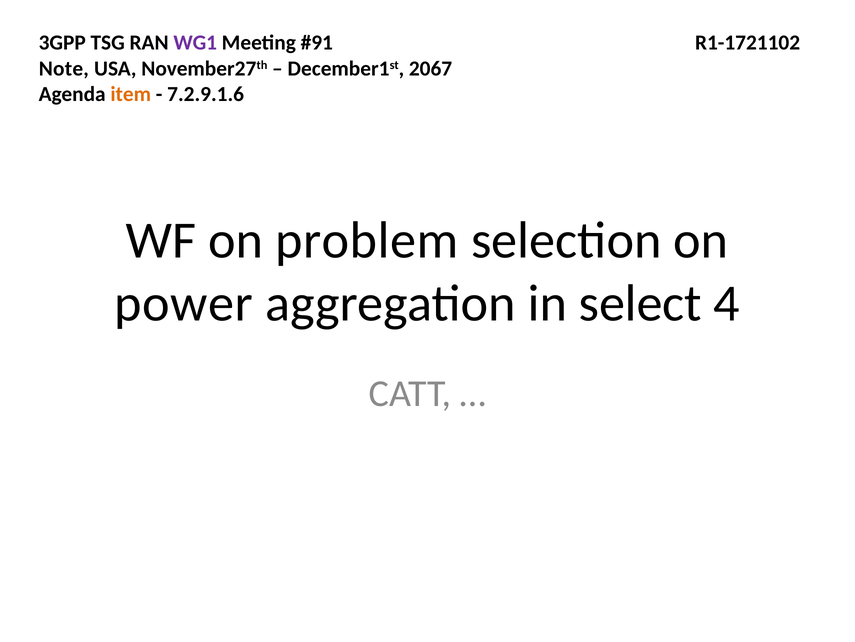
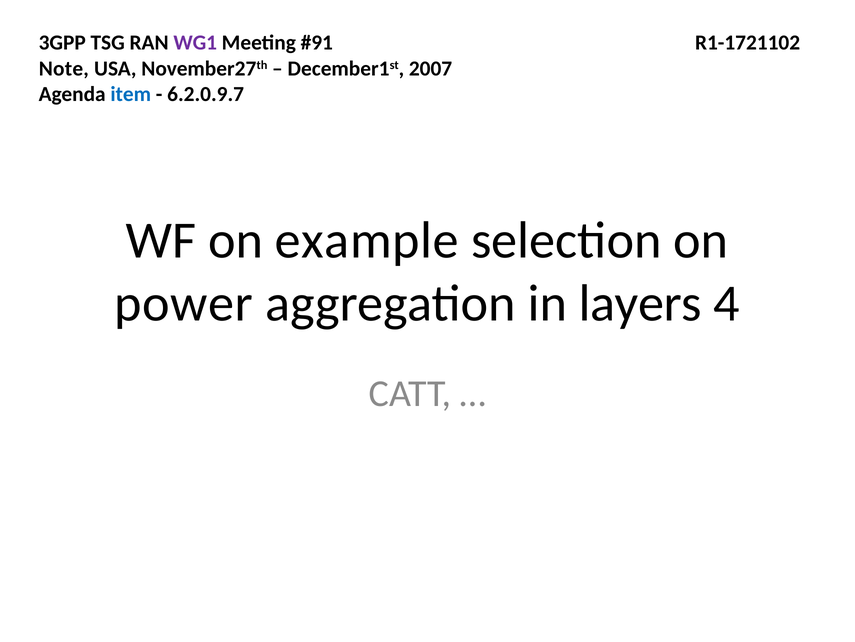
2067: 2067 -> 2007
item colour: orange -> blue
7.2.9.1.6: 7.2.9.1.6 -> 6.2.0.9.7
problem: problem -> example
select: select -> layers
